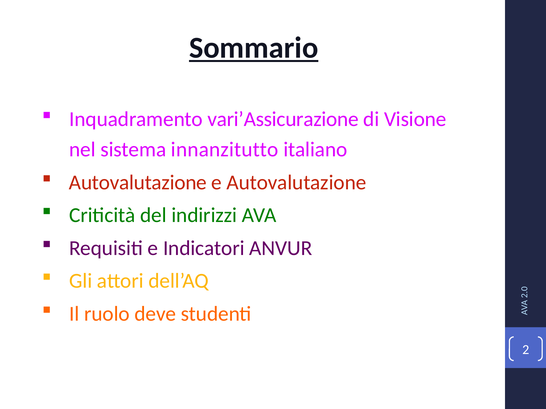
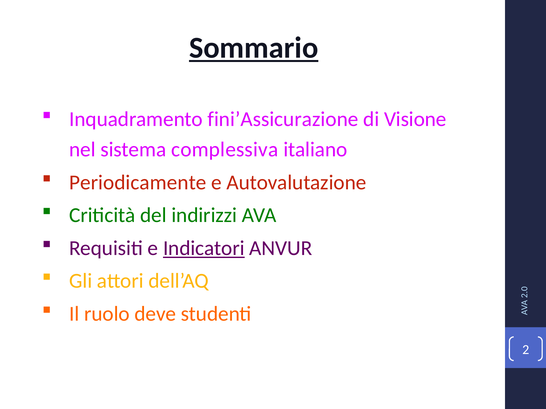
vari’Assicurazione: vari’Assicurazione -> fini’Assicurazione
innanzitutto: innanzitutto -> complessiva
Autovalutazione at (138, 183): Autovalutazione -> Periodicamente
Indicatori underline: none -> present
